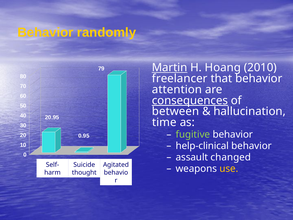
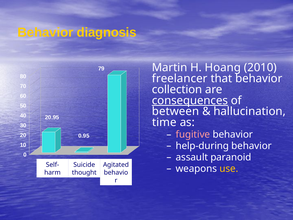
randomly: randomly -> diagnosis
Martin underline: present -> none
attention: attention -> collection
fugitive colour: light green -> pink
help-clinical: help-clinical -> help-during
changed: changed -> paranoid
